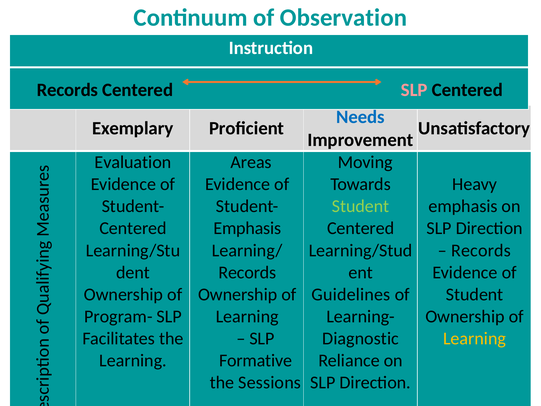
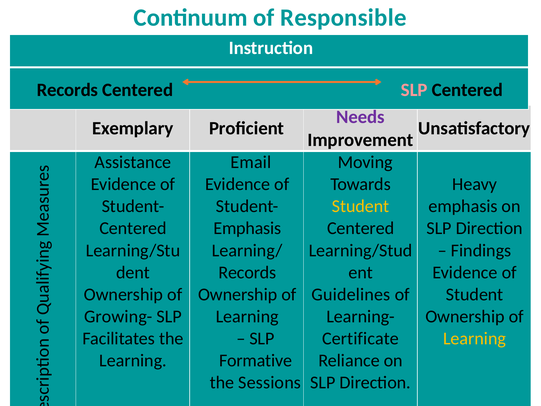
Observation: Observation -> Responsible
Needs colour: blue -> purple
Areas: Areas -> Email
Evaluation: Evaluation -> Assistance
Student at (361, 206) colour: light green -> yellow
Records at (481, 250): Records -> Findings
Program-: Program- -> Growing-
Diagnostic: Diagnostic -> Certificate
